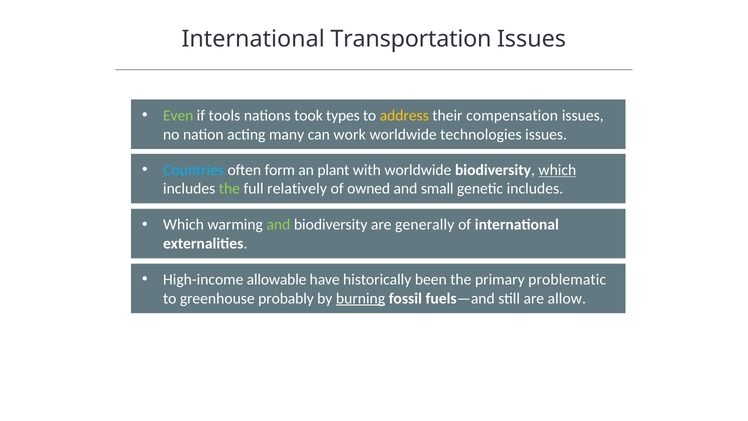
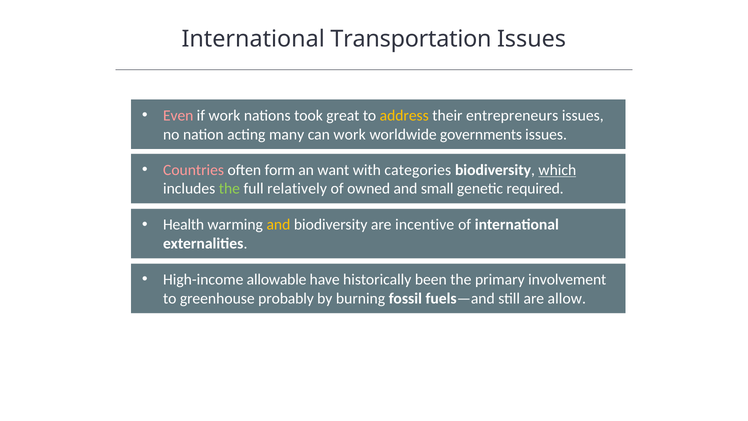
Even colour: light green -> pink
if tools: tools -> work
types: types -> great
compensation: compensation -> entrepreneurs
technologies: technologies -> governments
Countries colour: light blue -> pink
plant: plant -> want
with worldwide: worldwide -> categories
genetic includes: includes -> required
Which at (183, 225): Which -> Health
and at (278, 225) colour: light green -> yellow
generally: generally -> incentive
problematic: problematic -> involvement
burning underline: present -> none
